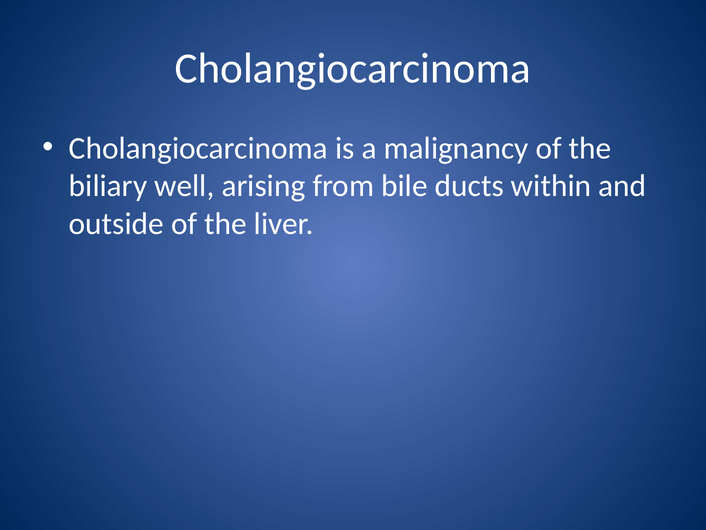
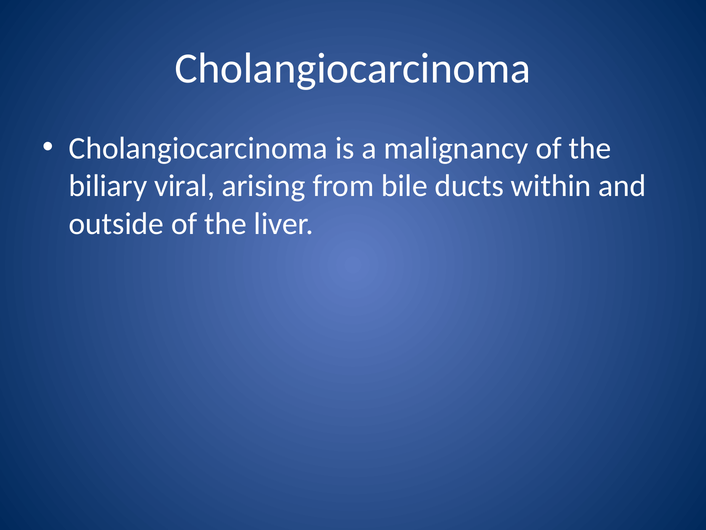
well: well -> viral
